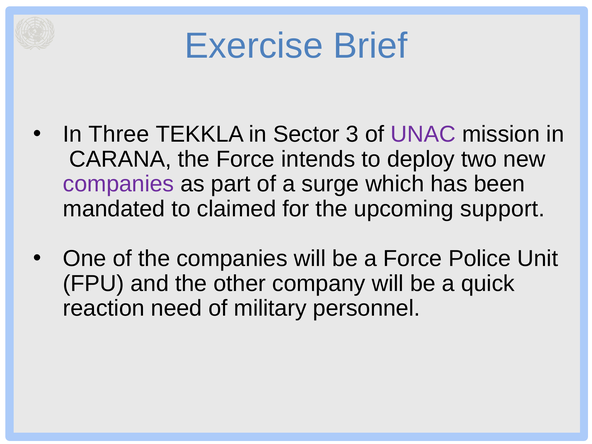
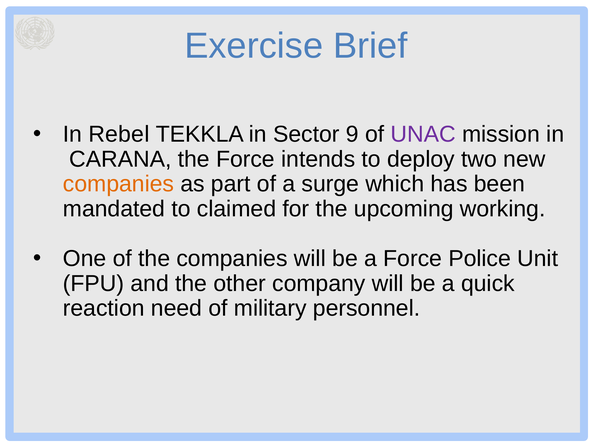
Three: Three -> Rebel
3: 3 -> 9
companies at (119, 184) colour: purple -> orange
support: support -> working
